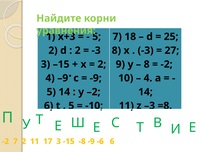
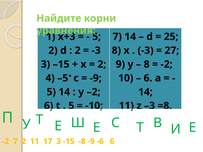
7 18: 18 -> 14
–9: –9 -> –5
4 at (148, 78): 4 -> 6
